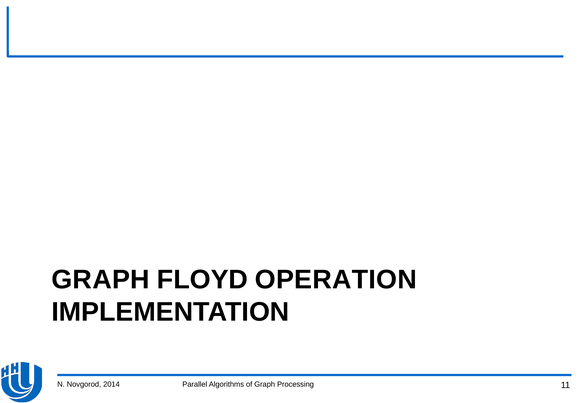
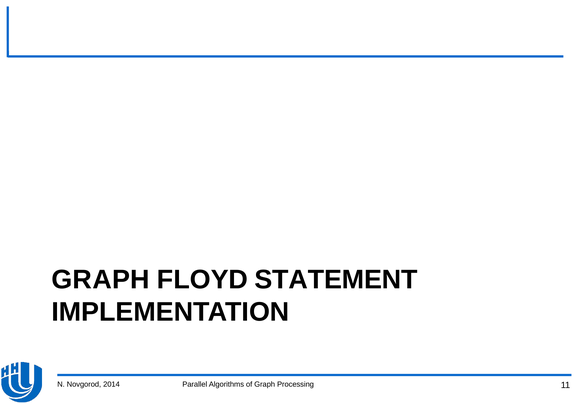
OPERATION: OPERATION -> STATEMENT
